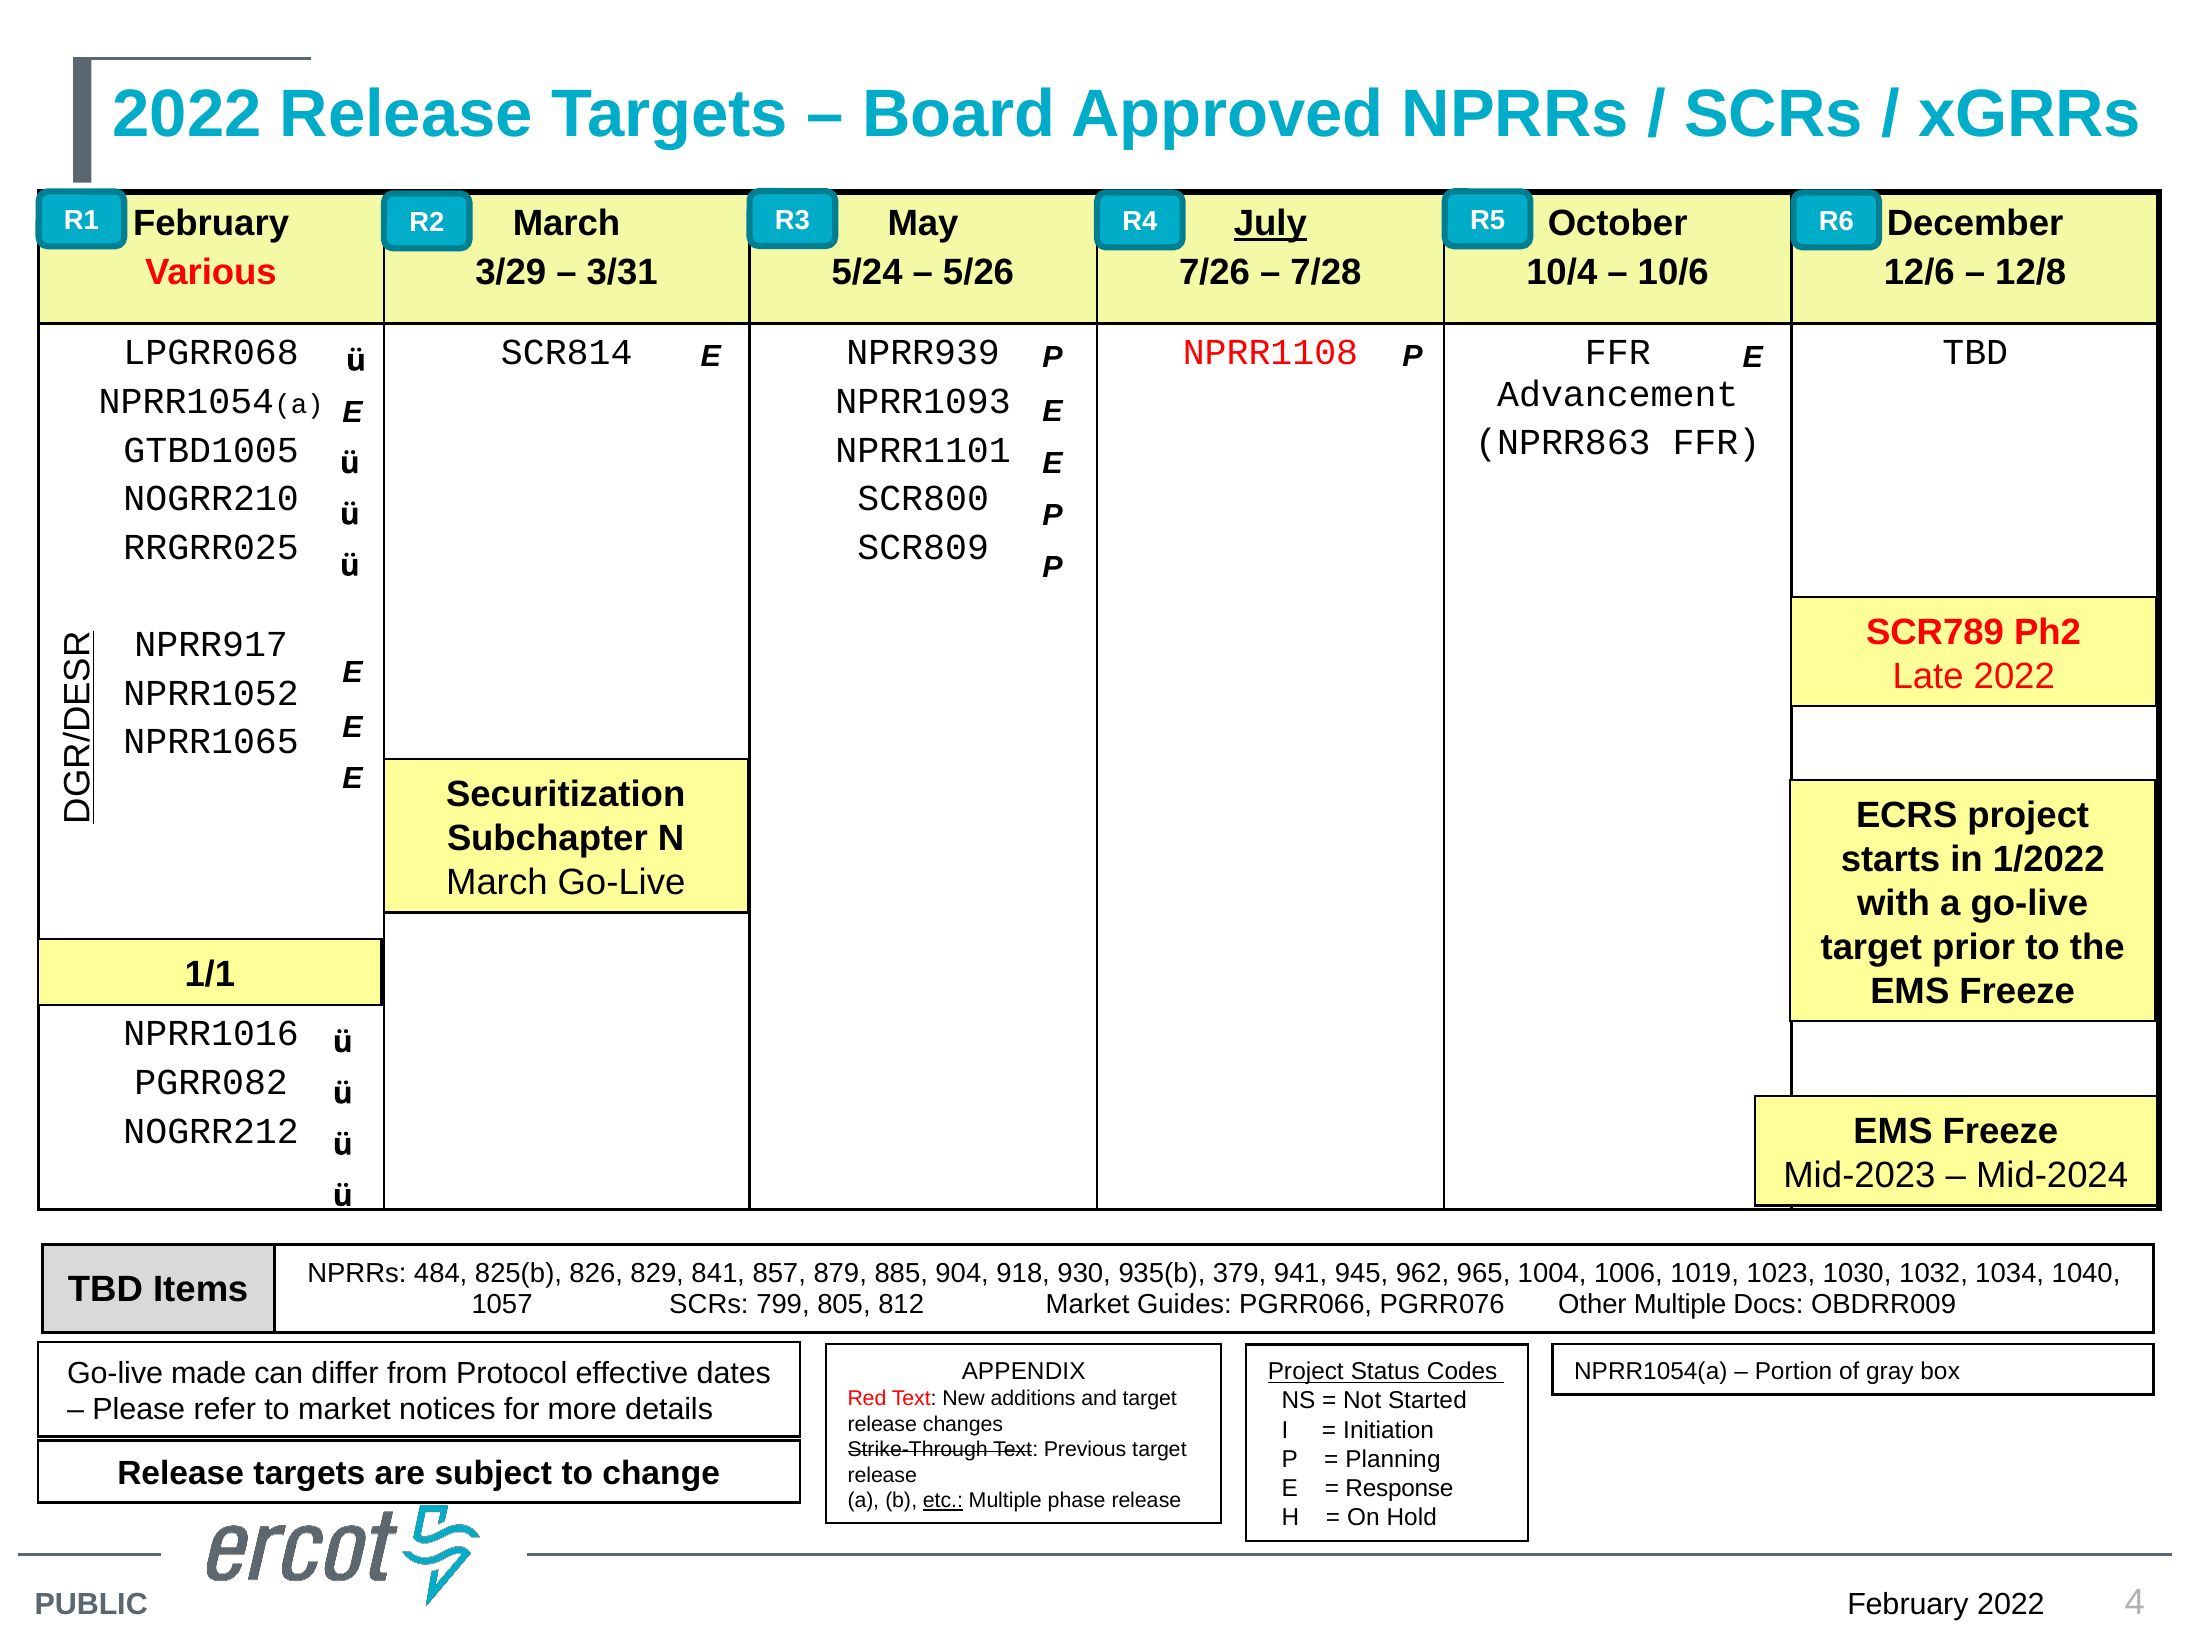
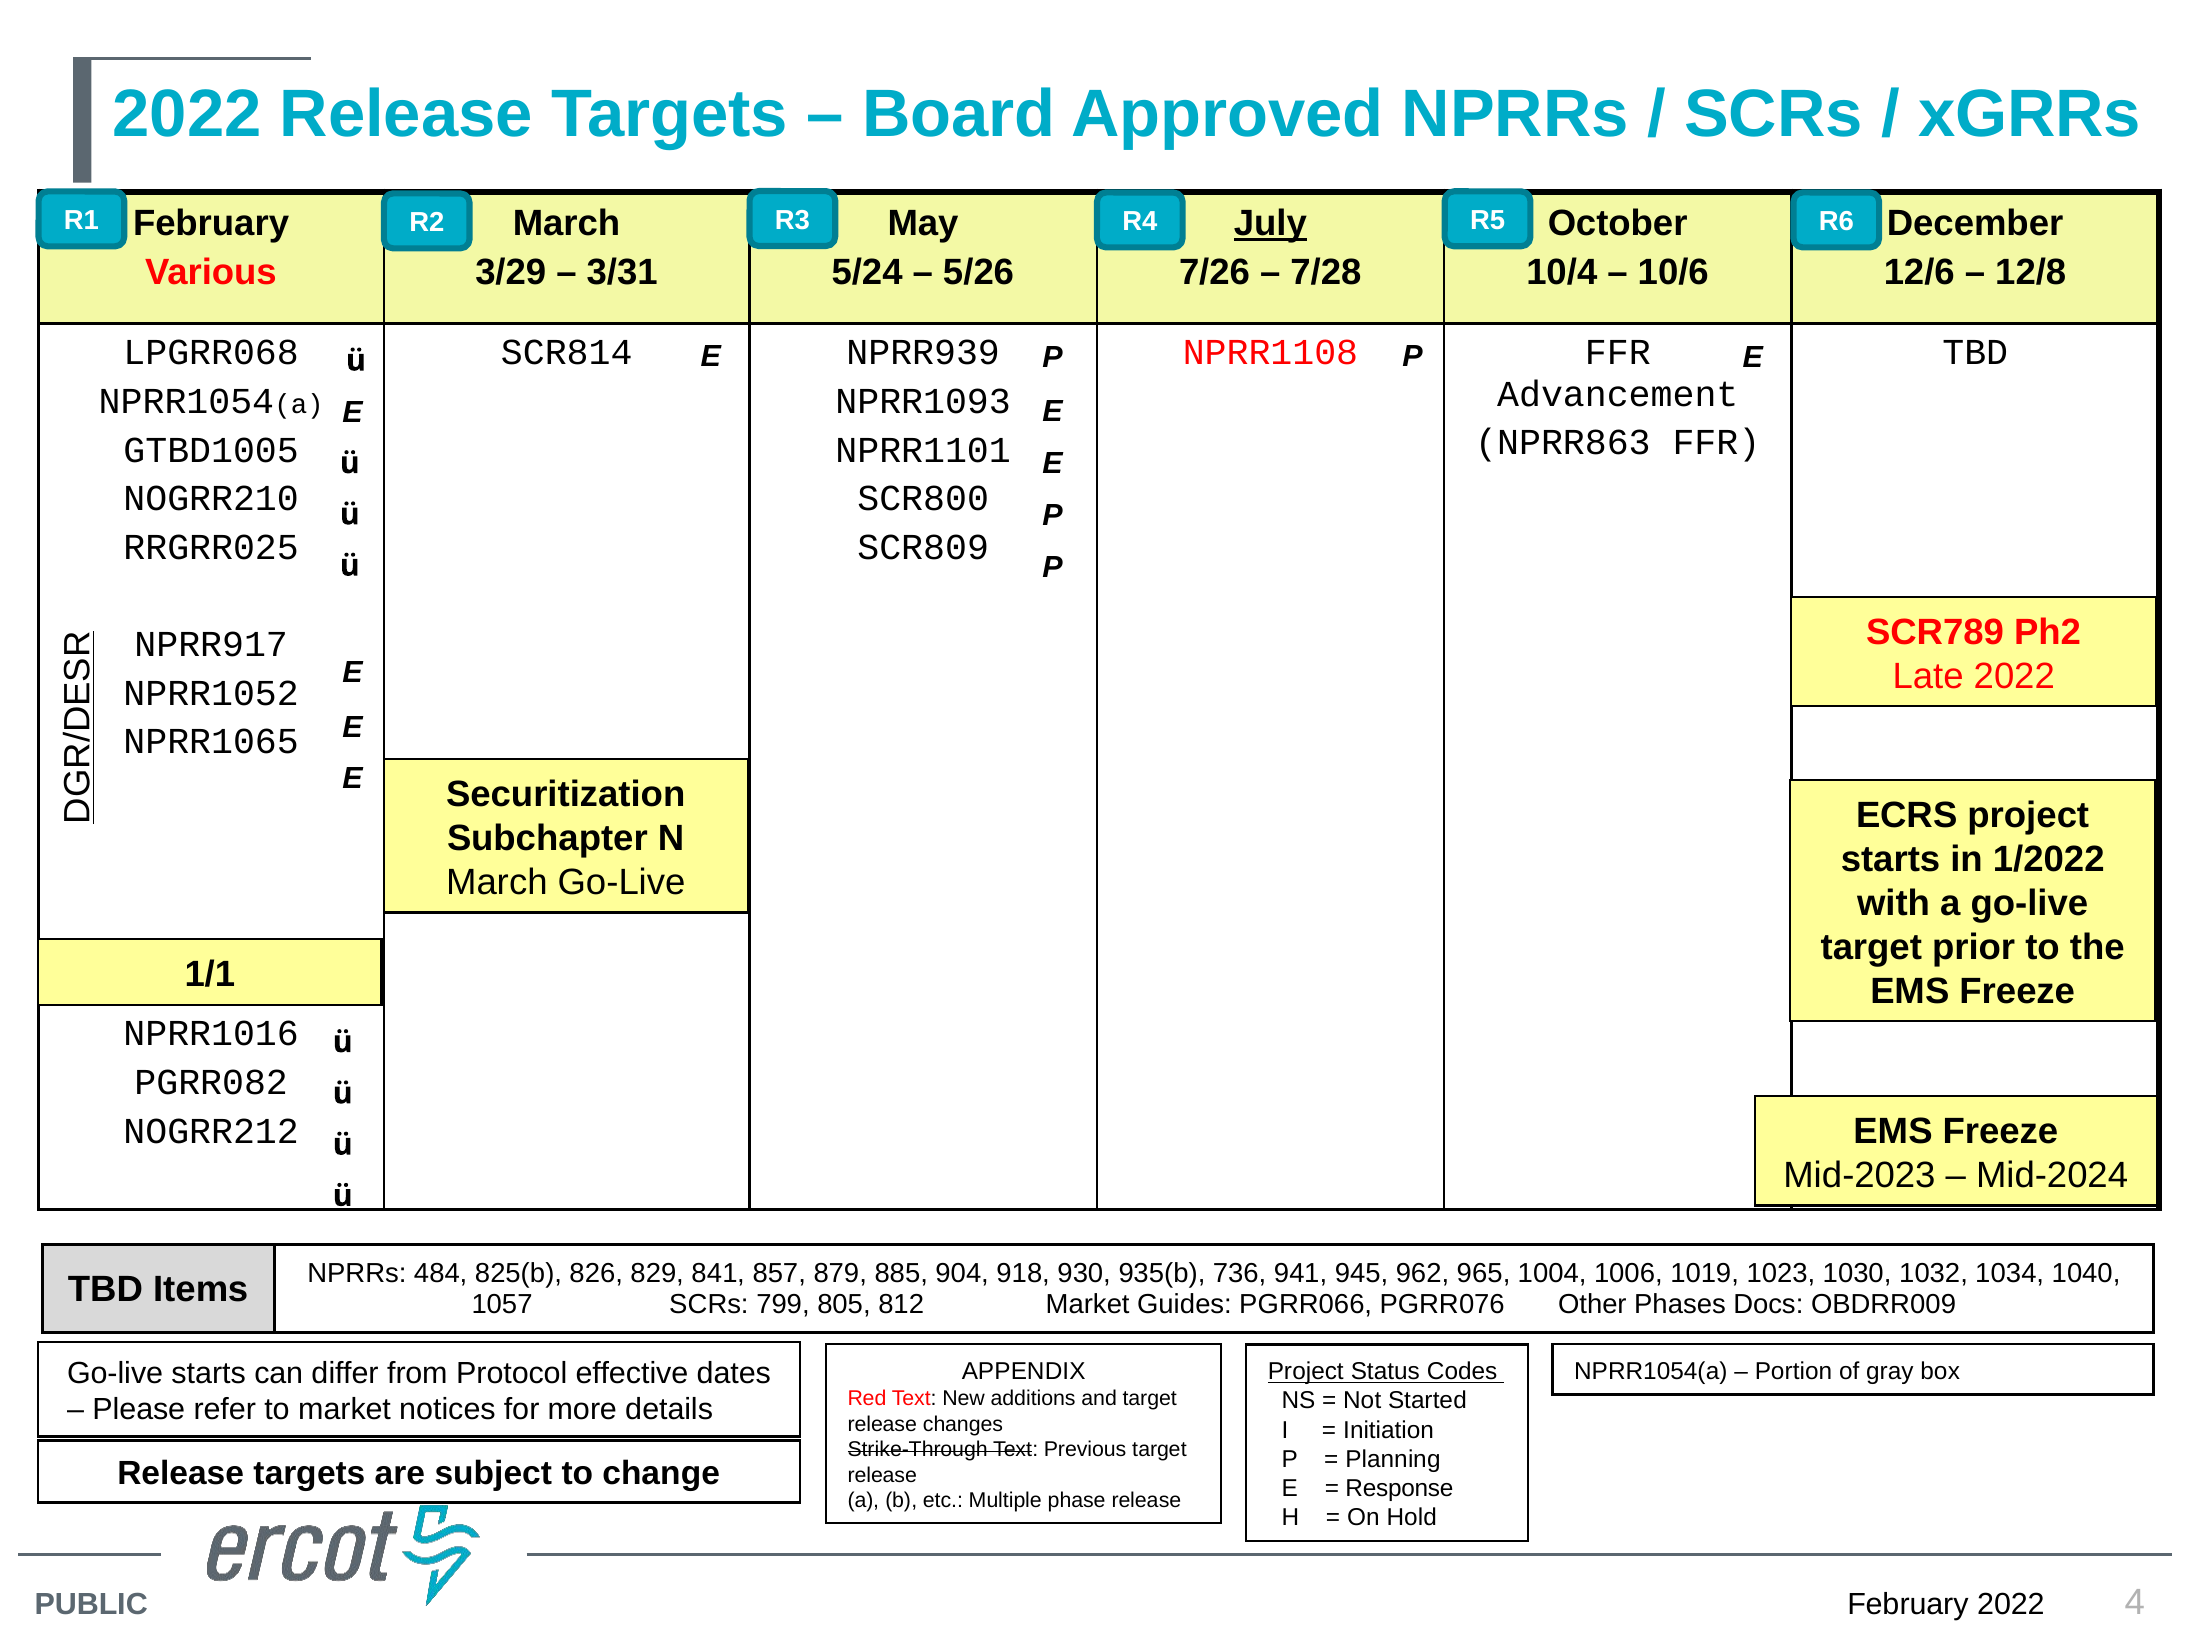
379: 379 -> 736
Other Multiple: Multiple -> Phases
Go-live made: made -> starts
etc underline: present -> none
